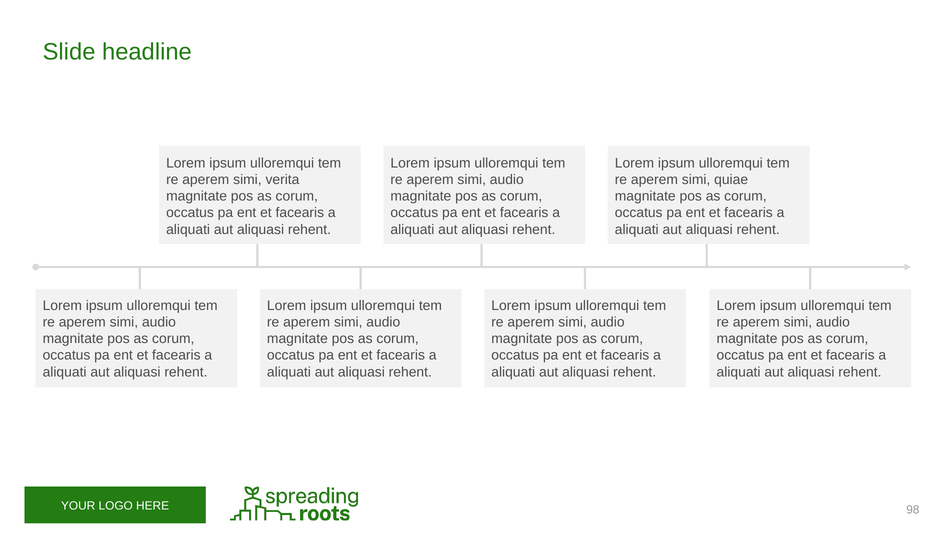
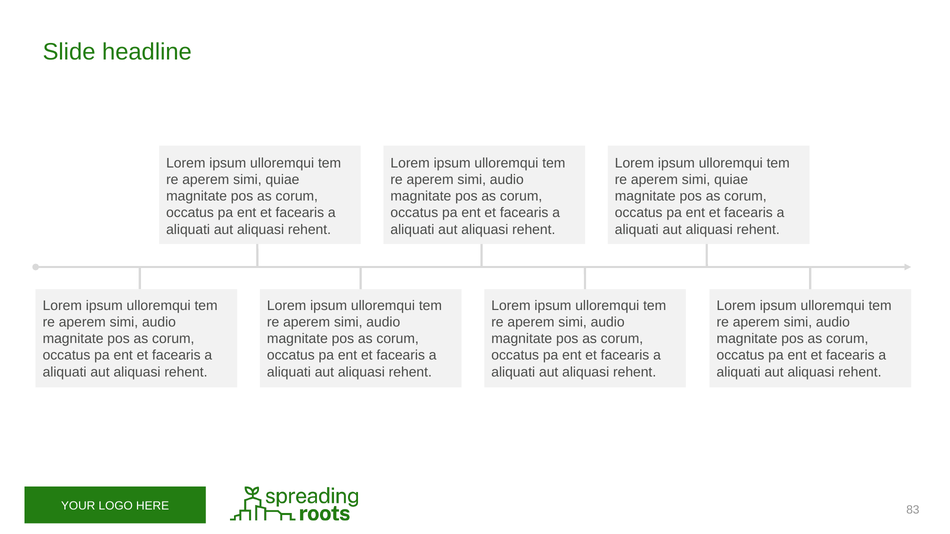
verita at (282, 180): verita -> quiae
98: 98 -> 83
